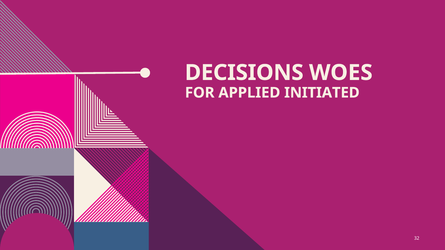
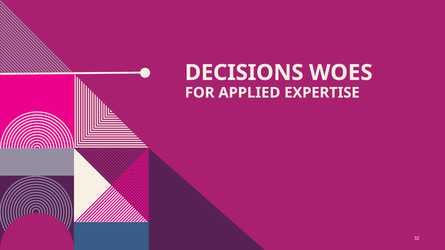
INITIATED: INITIATED -> EXPERTISE
